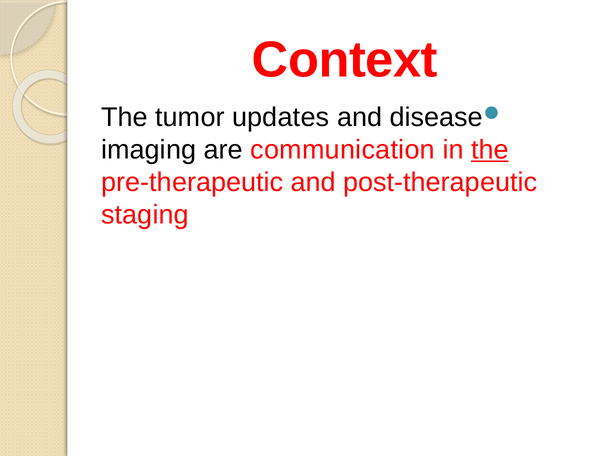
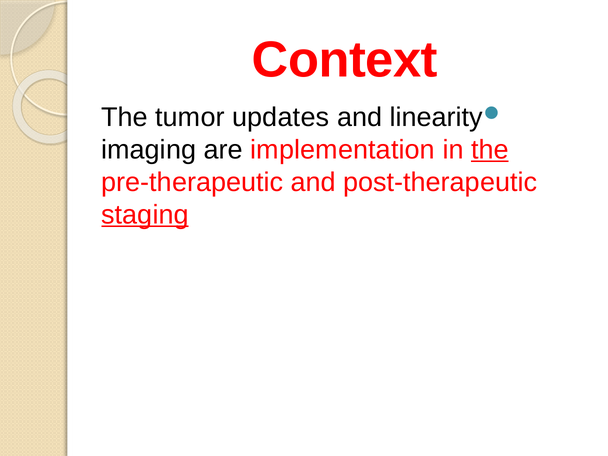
disease: disease -> linearity
communication: communication -> implementation
staging underline: none -> present
